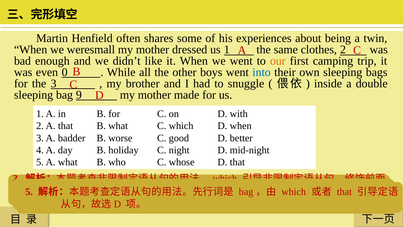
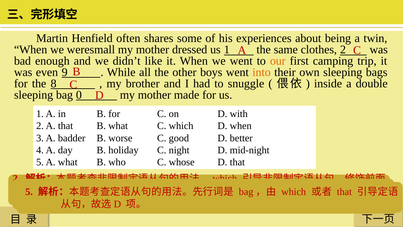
0: 0 -> 9
into colour: blue -> orange
the 3: 3 -> 8
9: 9 -> 0
